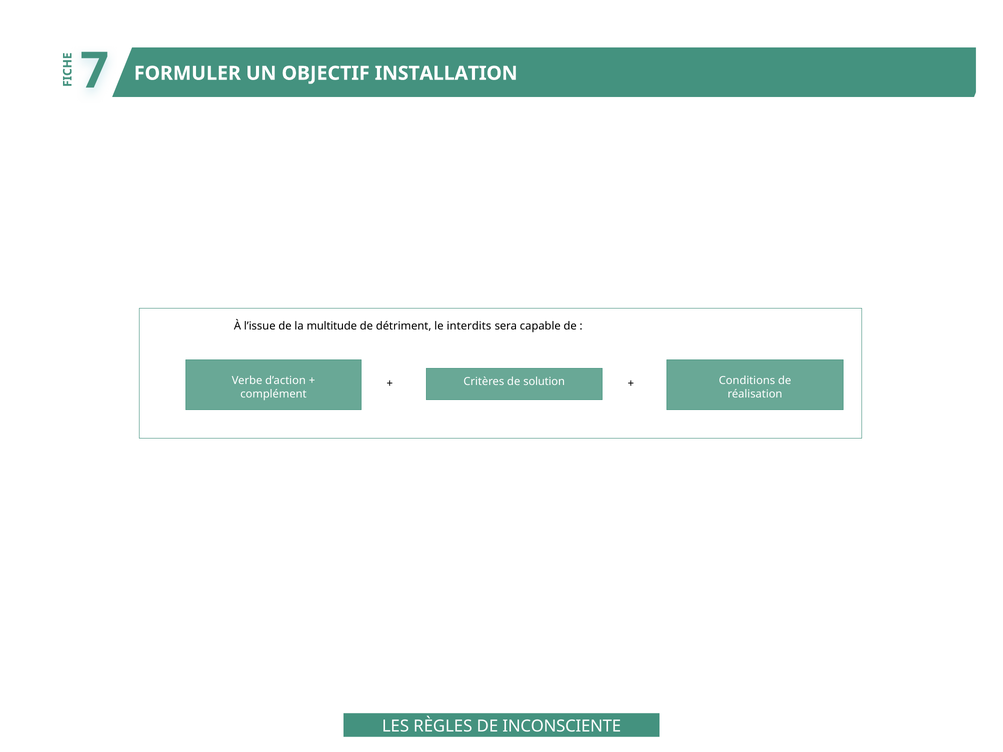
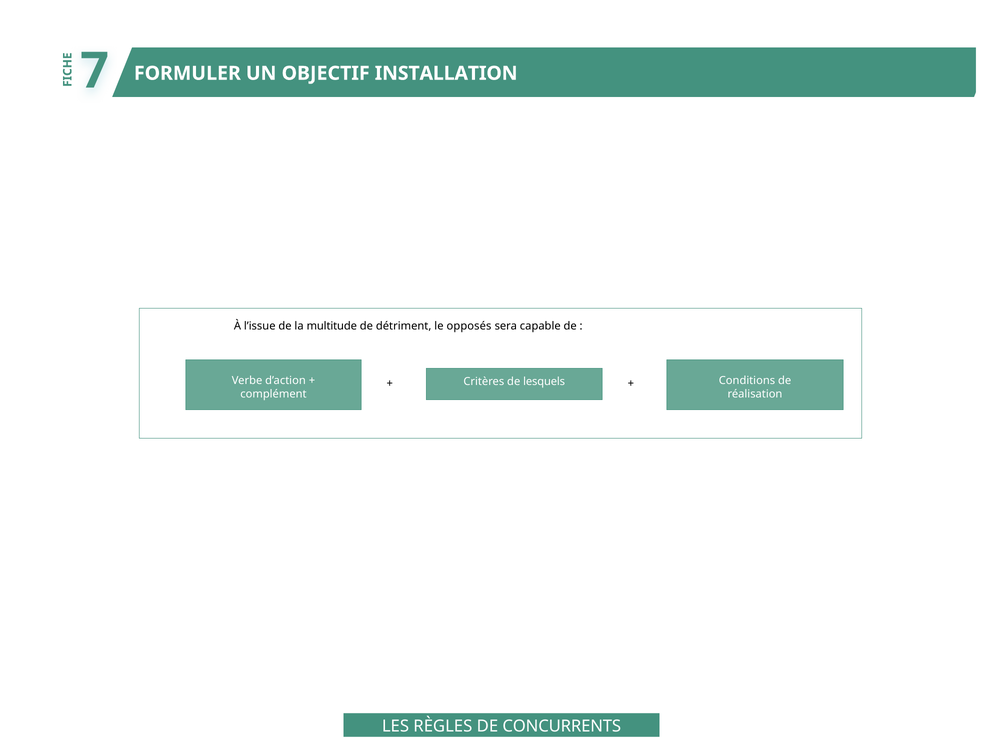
interdits: interdits -> opposés
solution: solution -> lesquels
INCONSCIENTE: INCONSCIENTE -> CONCURRENTS
